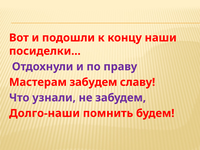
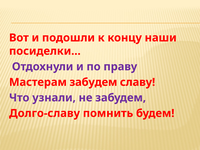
Долго-наши: Долго-наши -> Долго-славу
